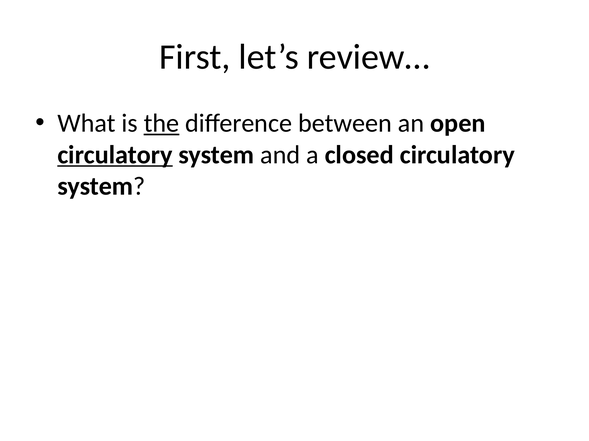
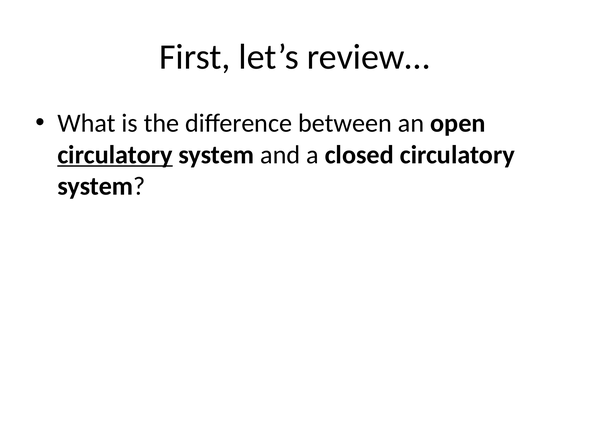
the underline: present -> none
